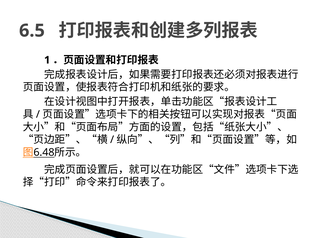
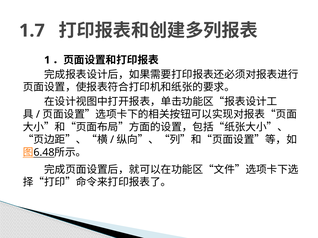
6.5: 6.5 -> 1.7
